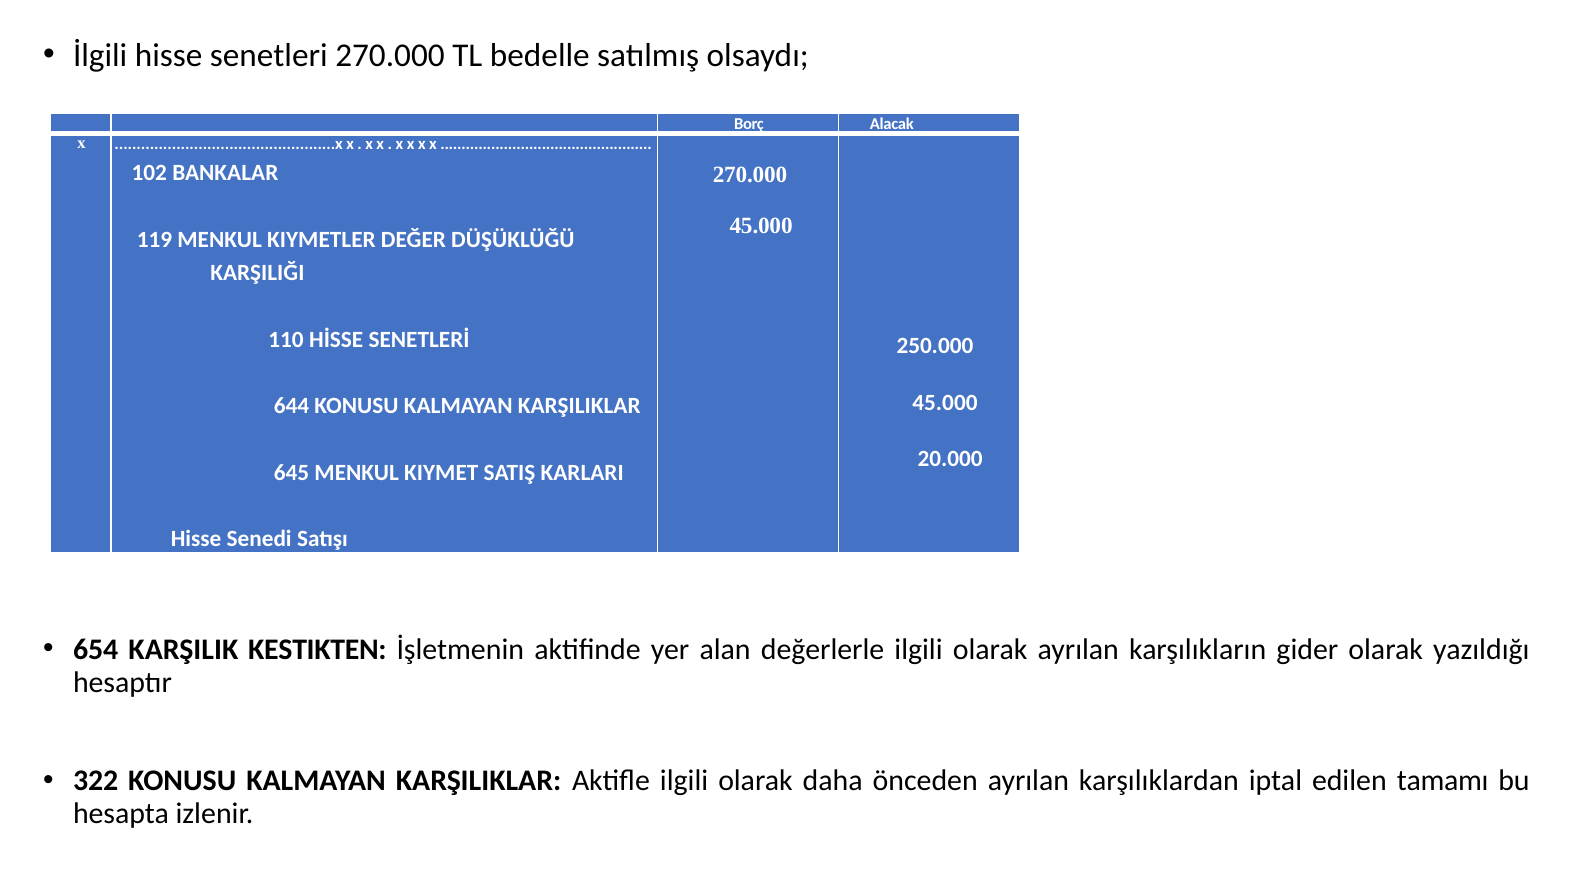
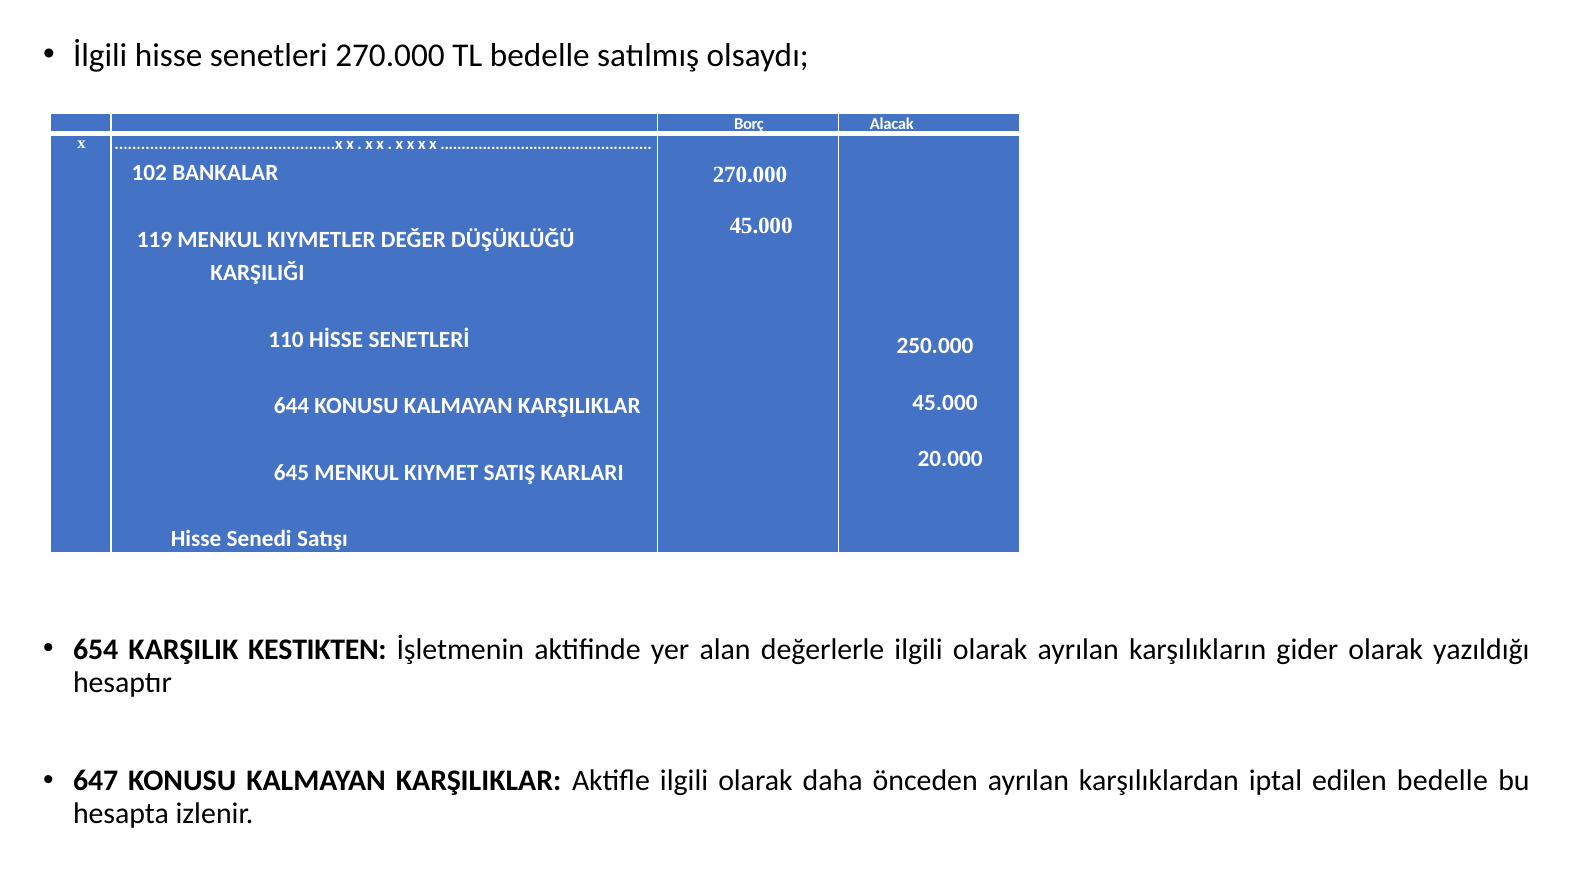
322: 322 -> 647
edilen tamamı: tamamı -> bedelle
